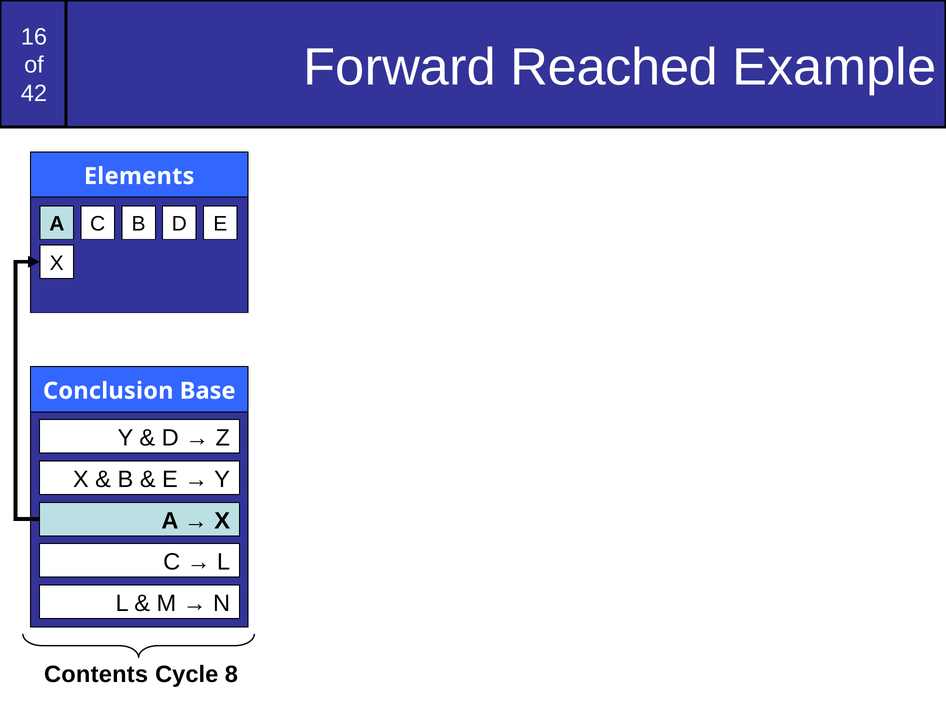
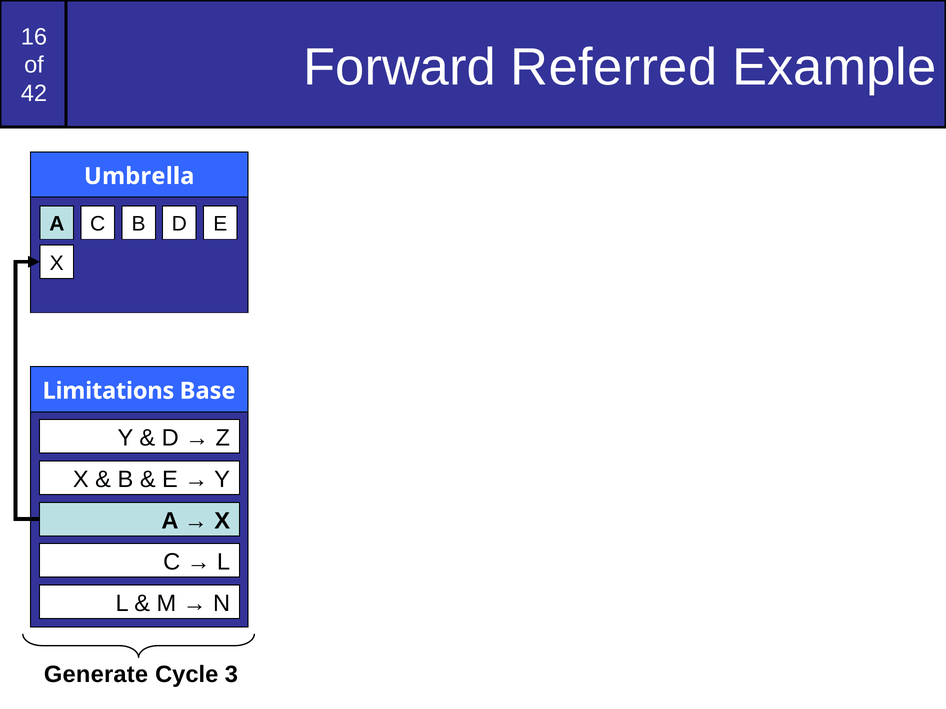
Reached: Reached -> Referred
Elements: Elements -> Umbrella
Conclusion: Conclusion -> Limitations
Contents: Contents -> Generate
8: 8 -> 3
